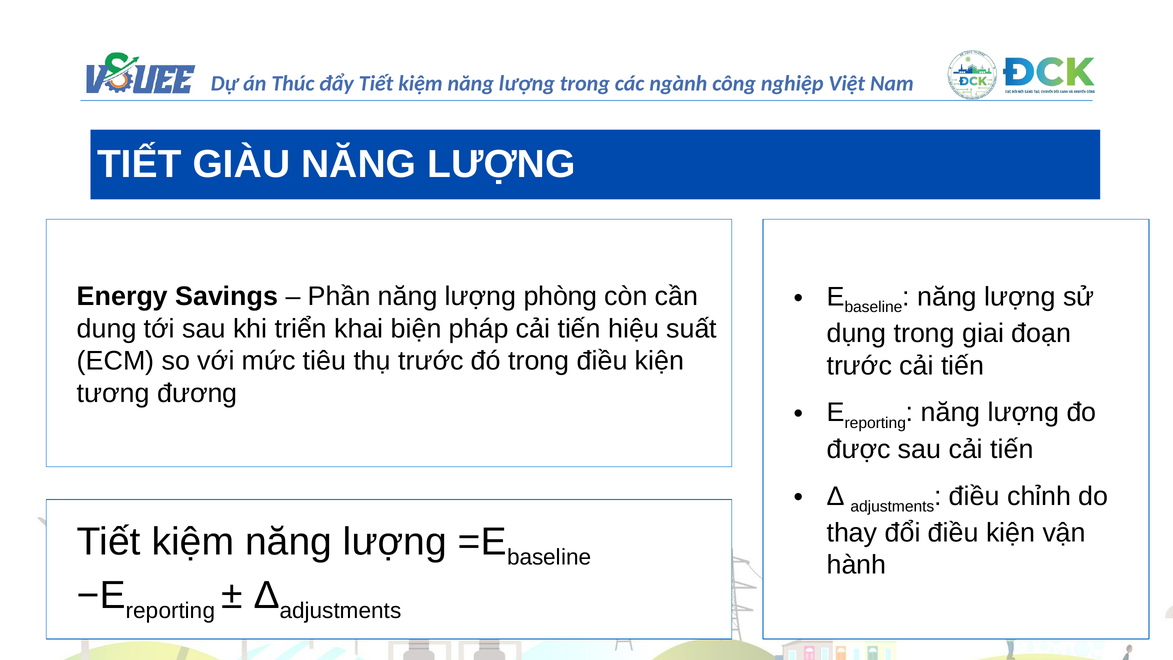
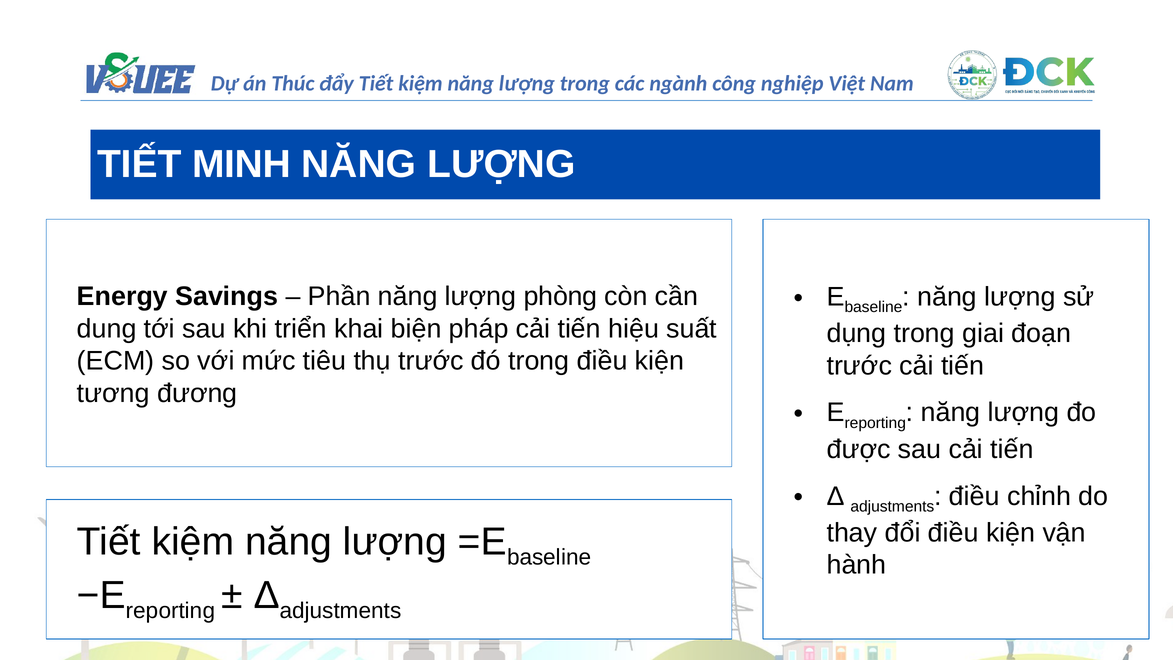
GIÀU: GIÀU -> MINH
